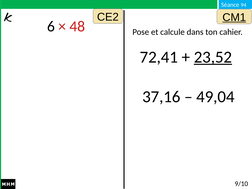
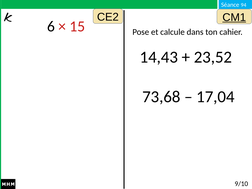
48: 48 -> 15
72,41: 72,41 -> 14,43
23,52 underline: present -> none
37,16: 37,16 -> 73,68
49,04: 49,04 -> 17,04
